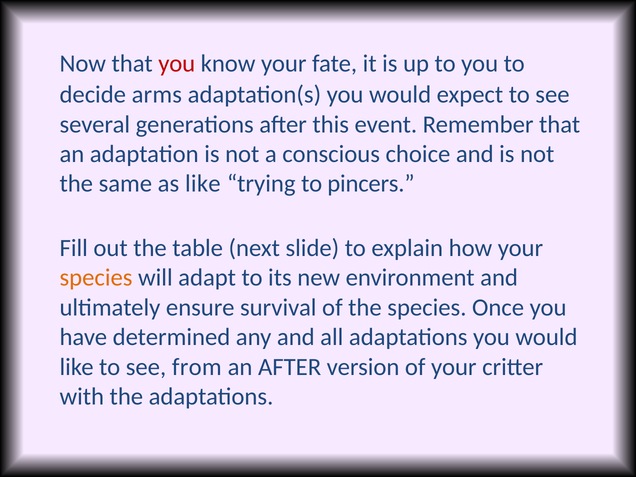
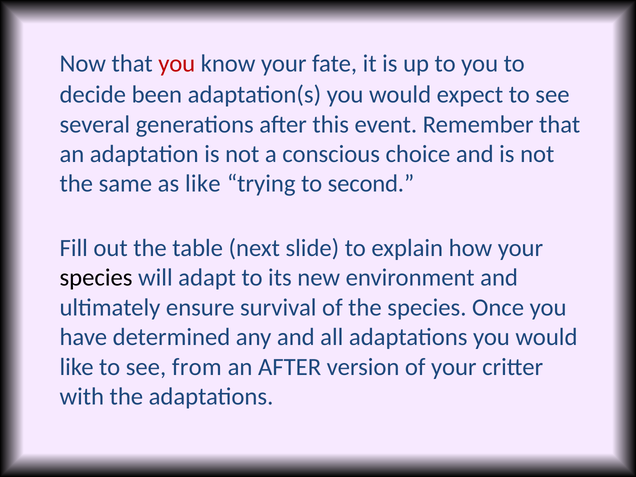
arms: arms -> been
pincers: pincers -> second
species at (96, 278) colour: orange -> black
